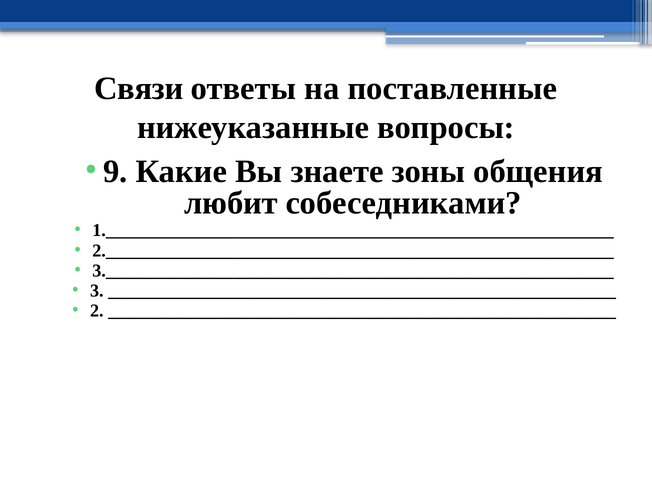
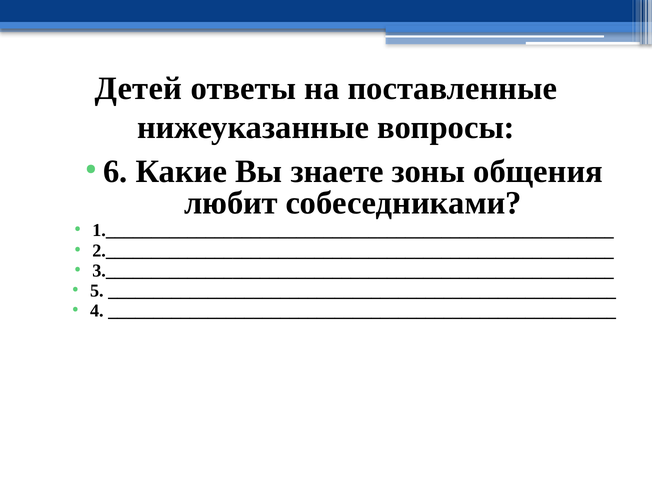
Связи: Связи -> Детей
9: 9 -> 6
3: 3 -> 5
2: 2 -> 4
